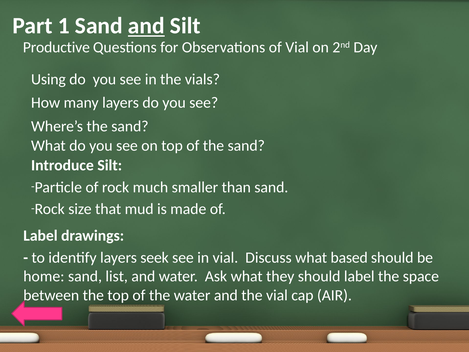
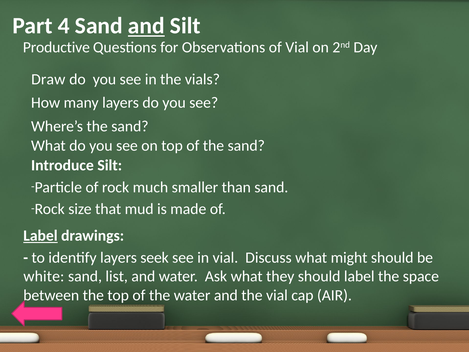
1: 1 -> 4
Using: Using -> Draw
Label at (40, 236) underline: none -> present
based: based -> might
home: home -> white
